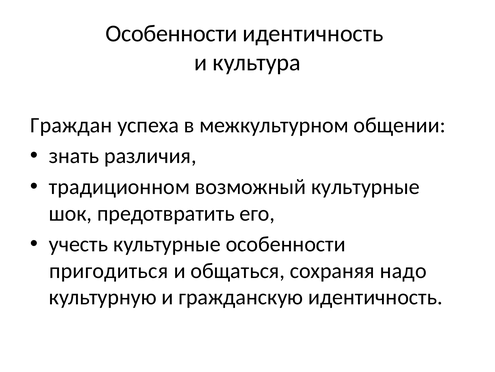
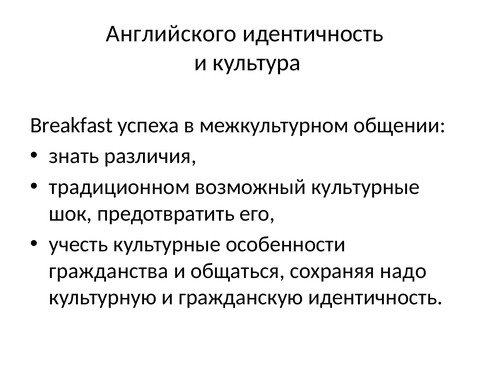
Особенности at (172, 33): Особенности -> Английского
Граждан: Граждан -> Breakfast
пригодиться: пригодиться -> гражданства
